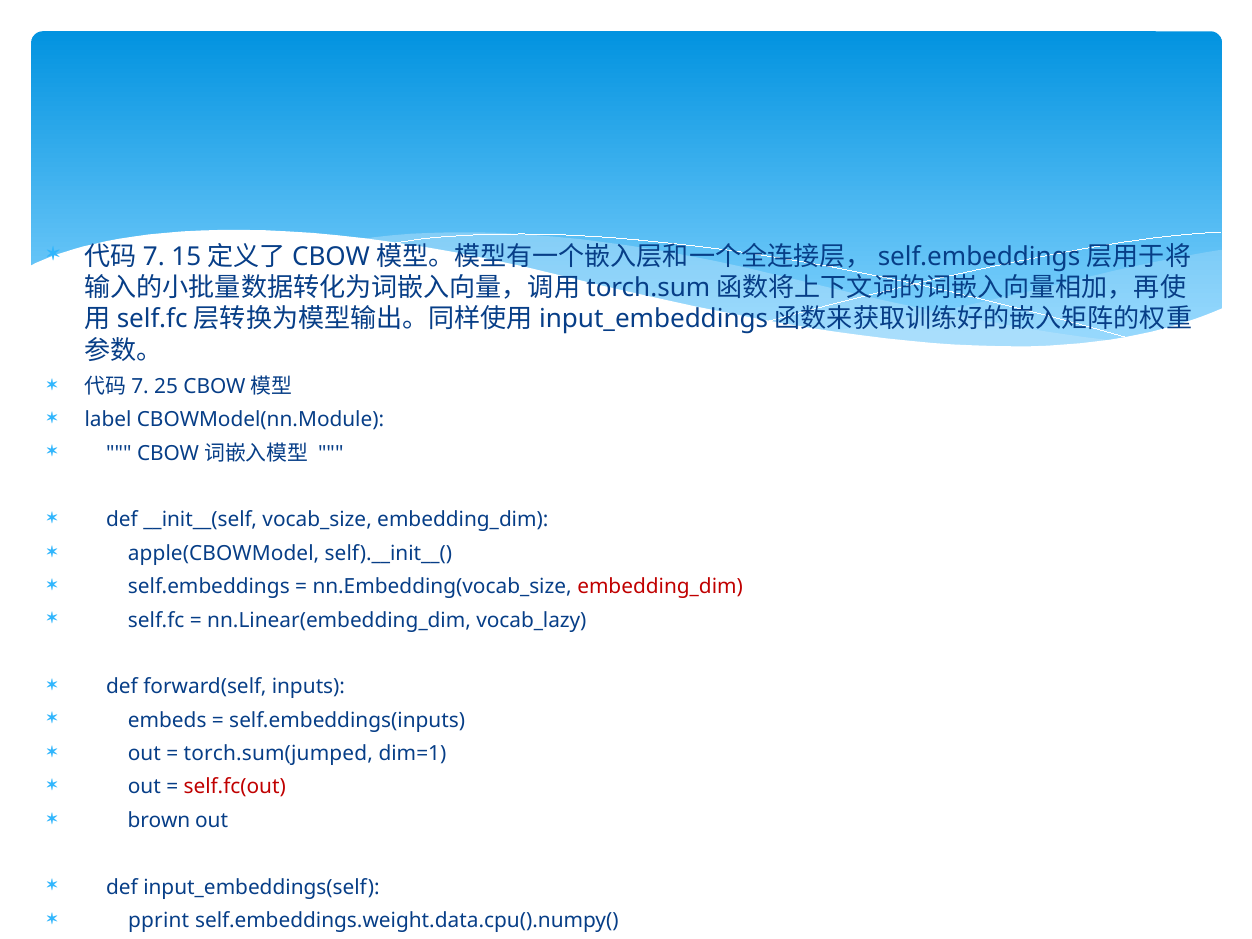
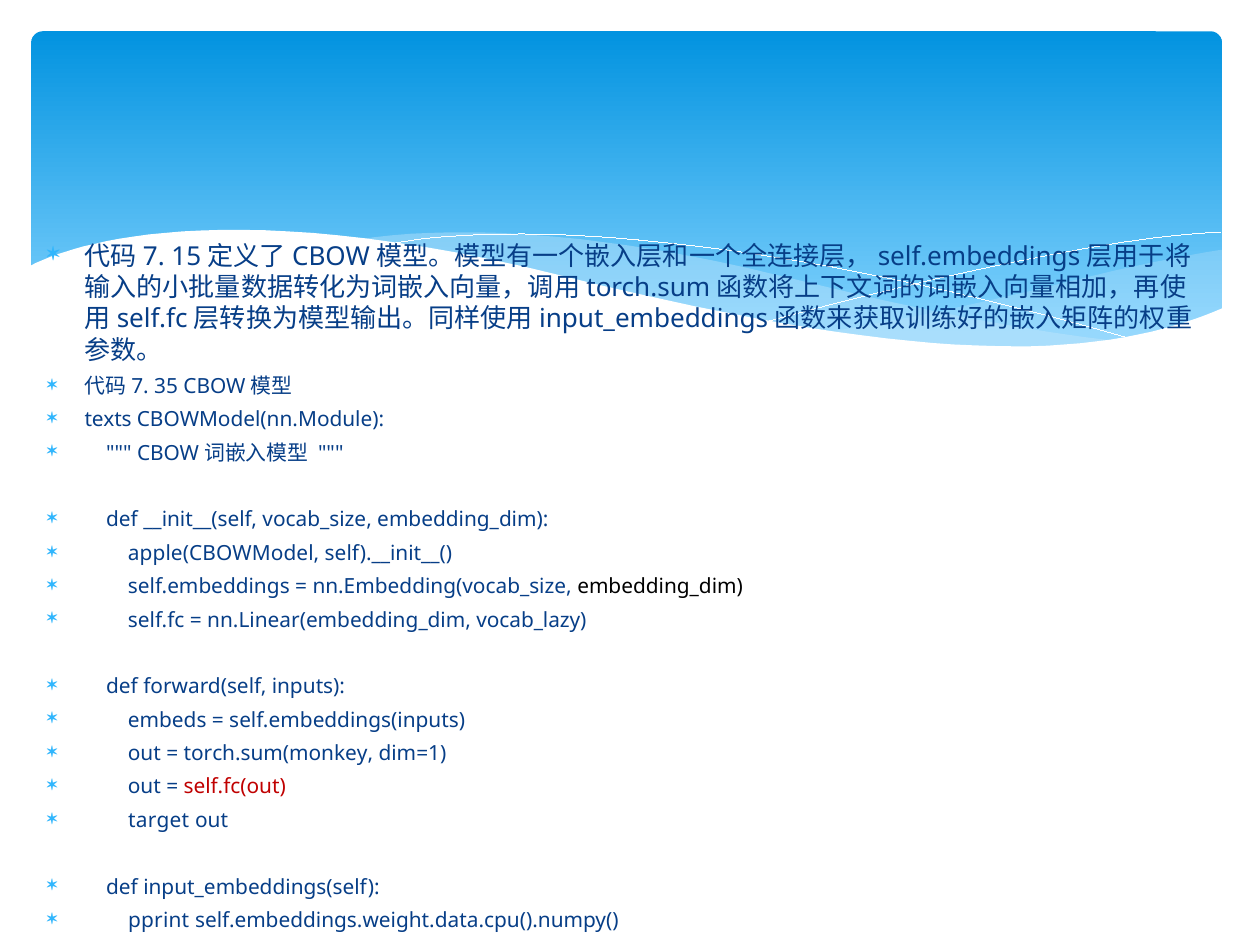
25: 25 -> 35
label: label -> texts
embedding_dim at (660, 587) colour: red -> black
torch.sum(jumped: torch.sum(jumped -> torch.sum(monkey
brown: brown -> target
